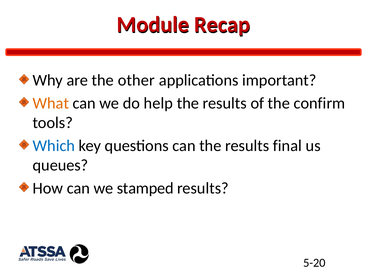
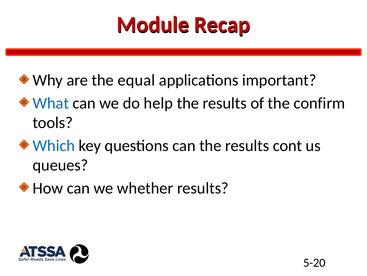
other: other -> equal
What colour: orange -> blue
final: final -> cont
stamped: stamped -> whether
